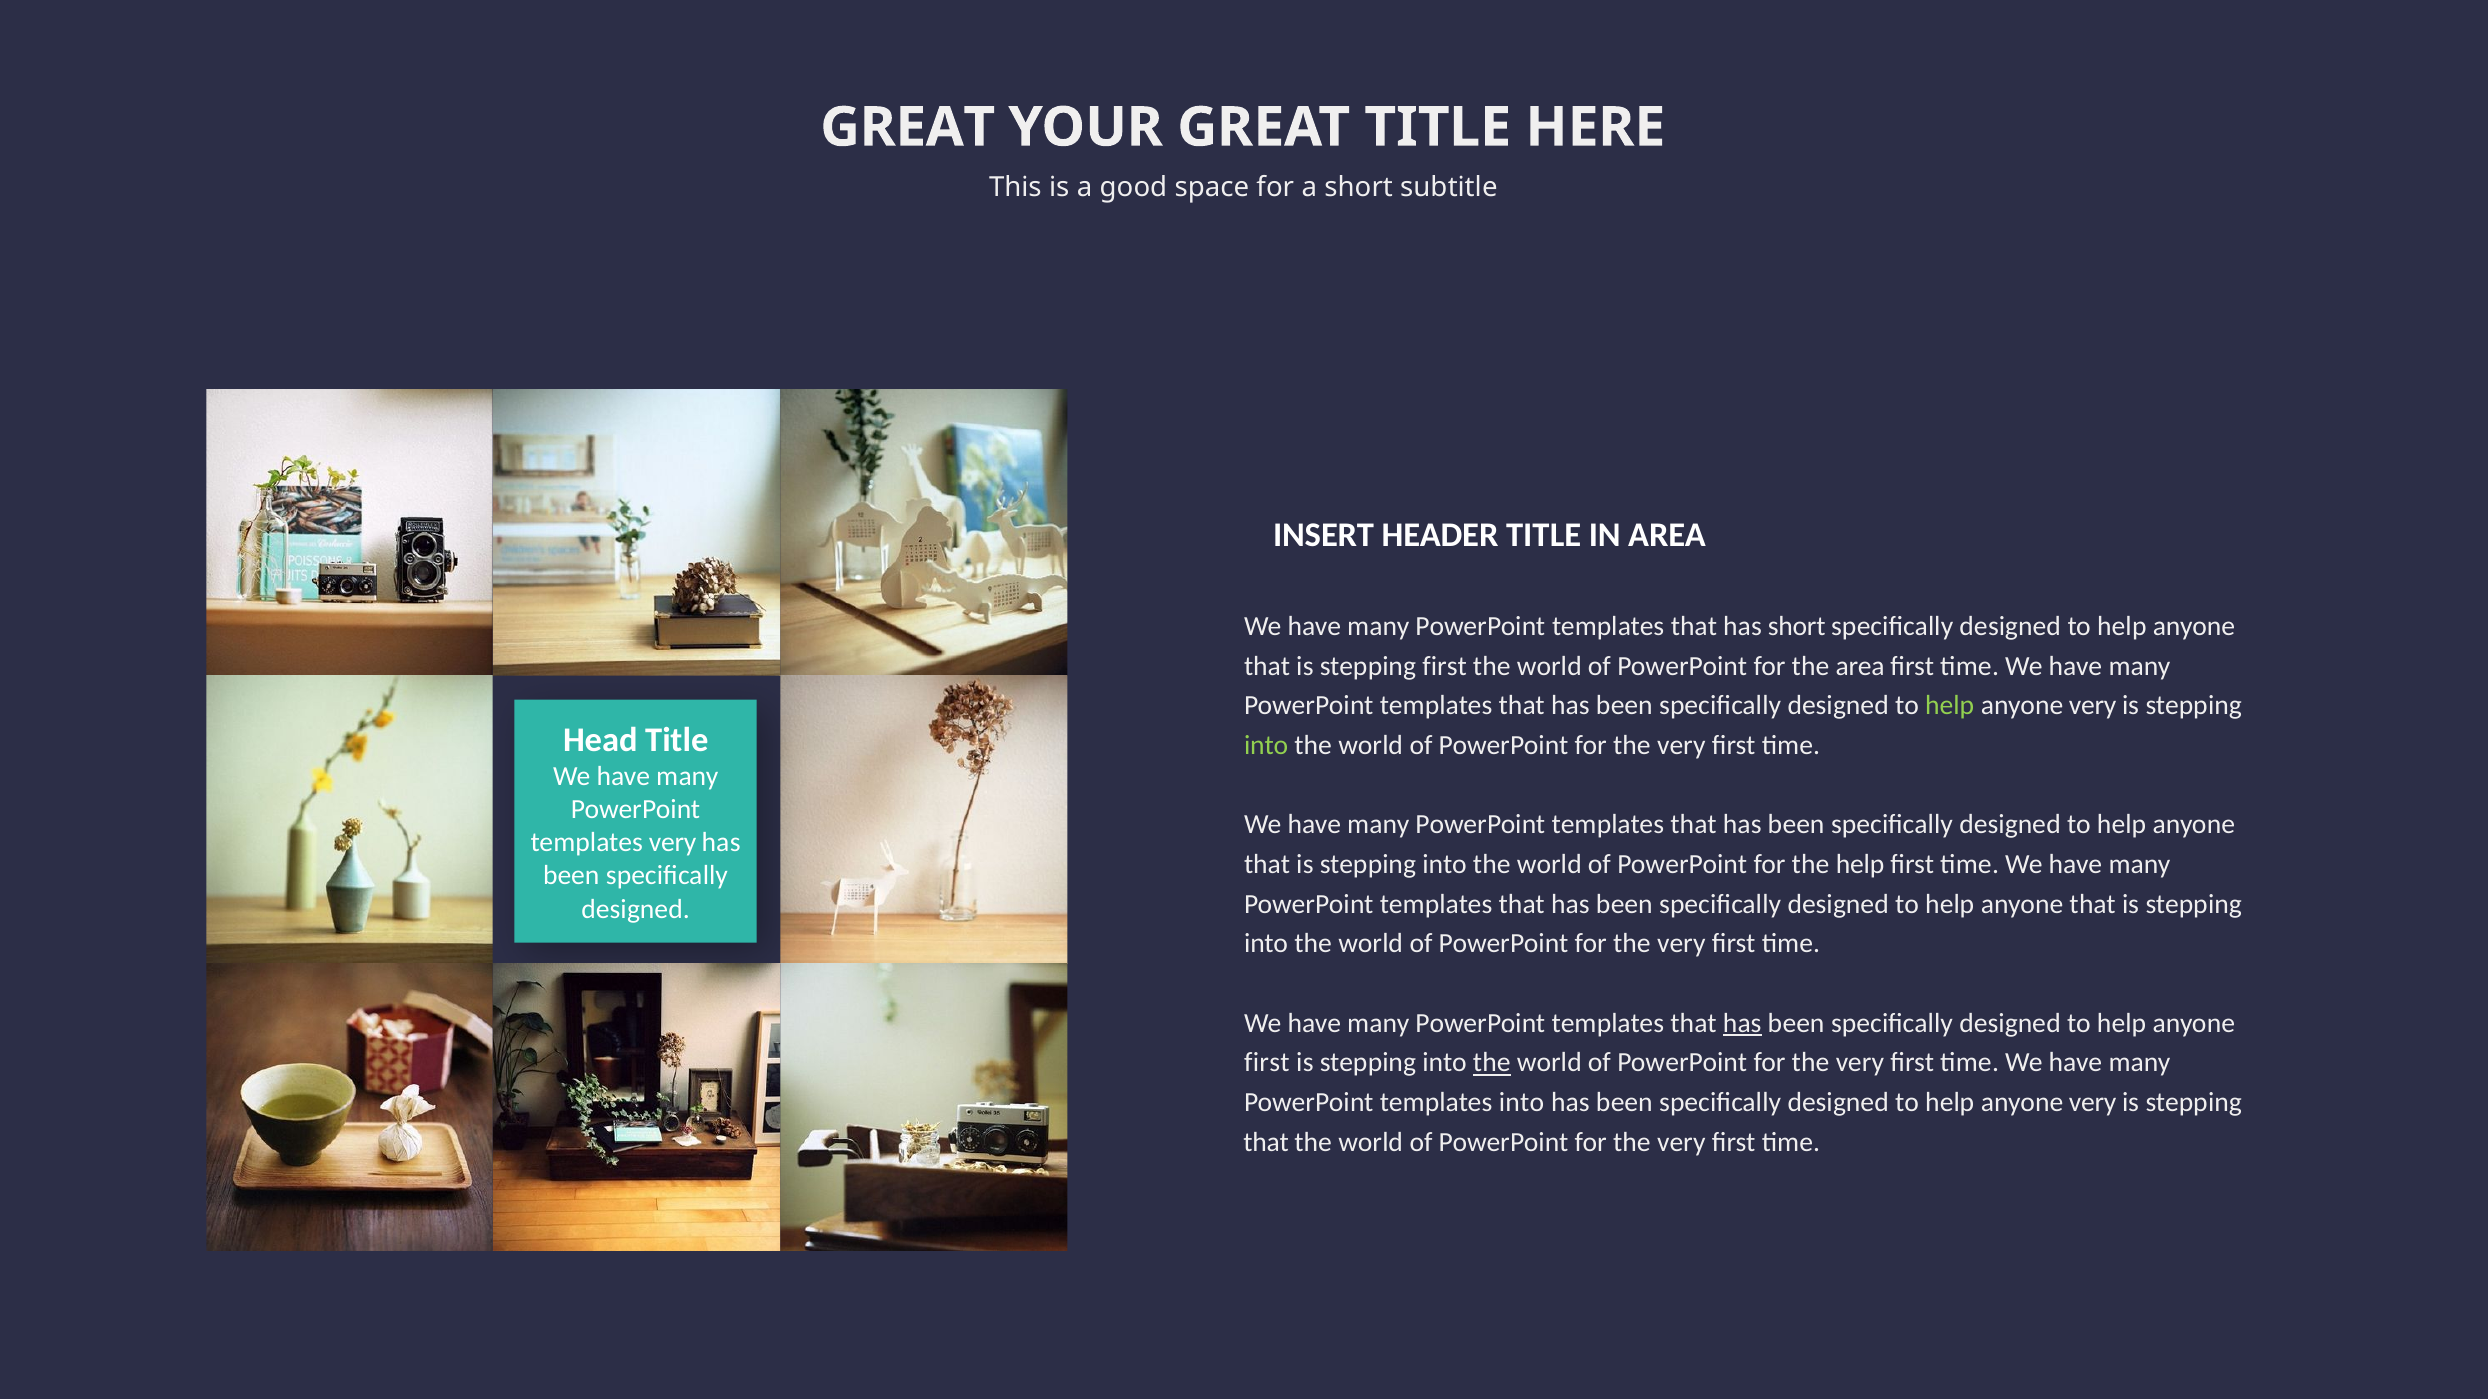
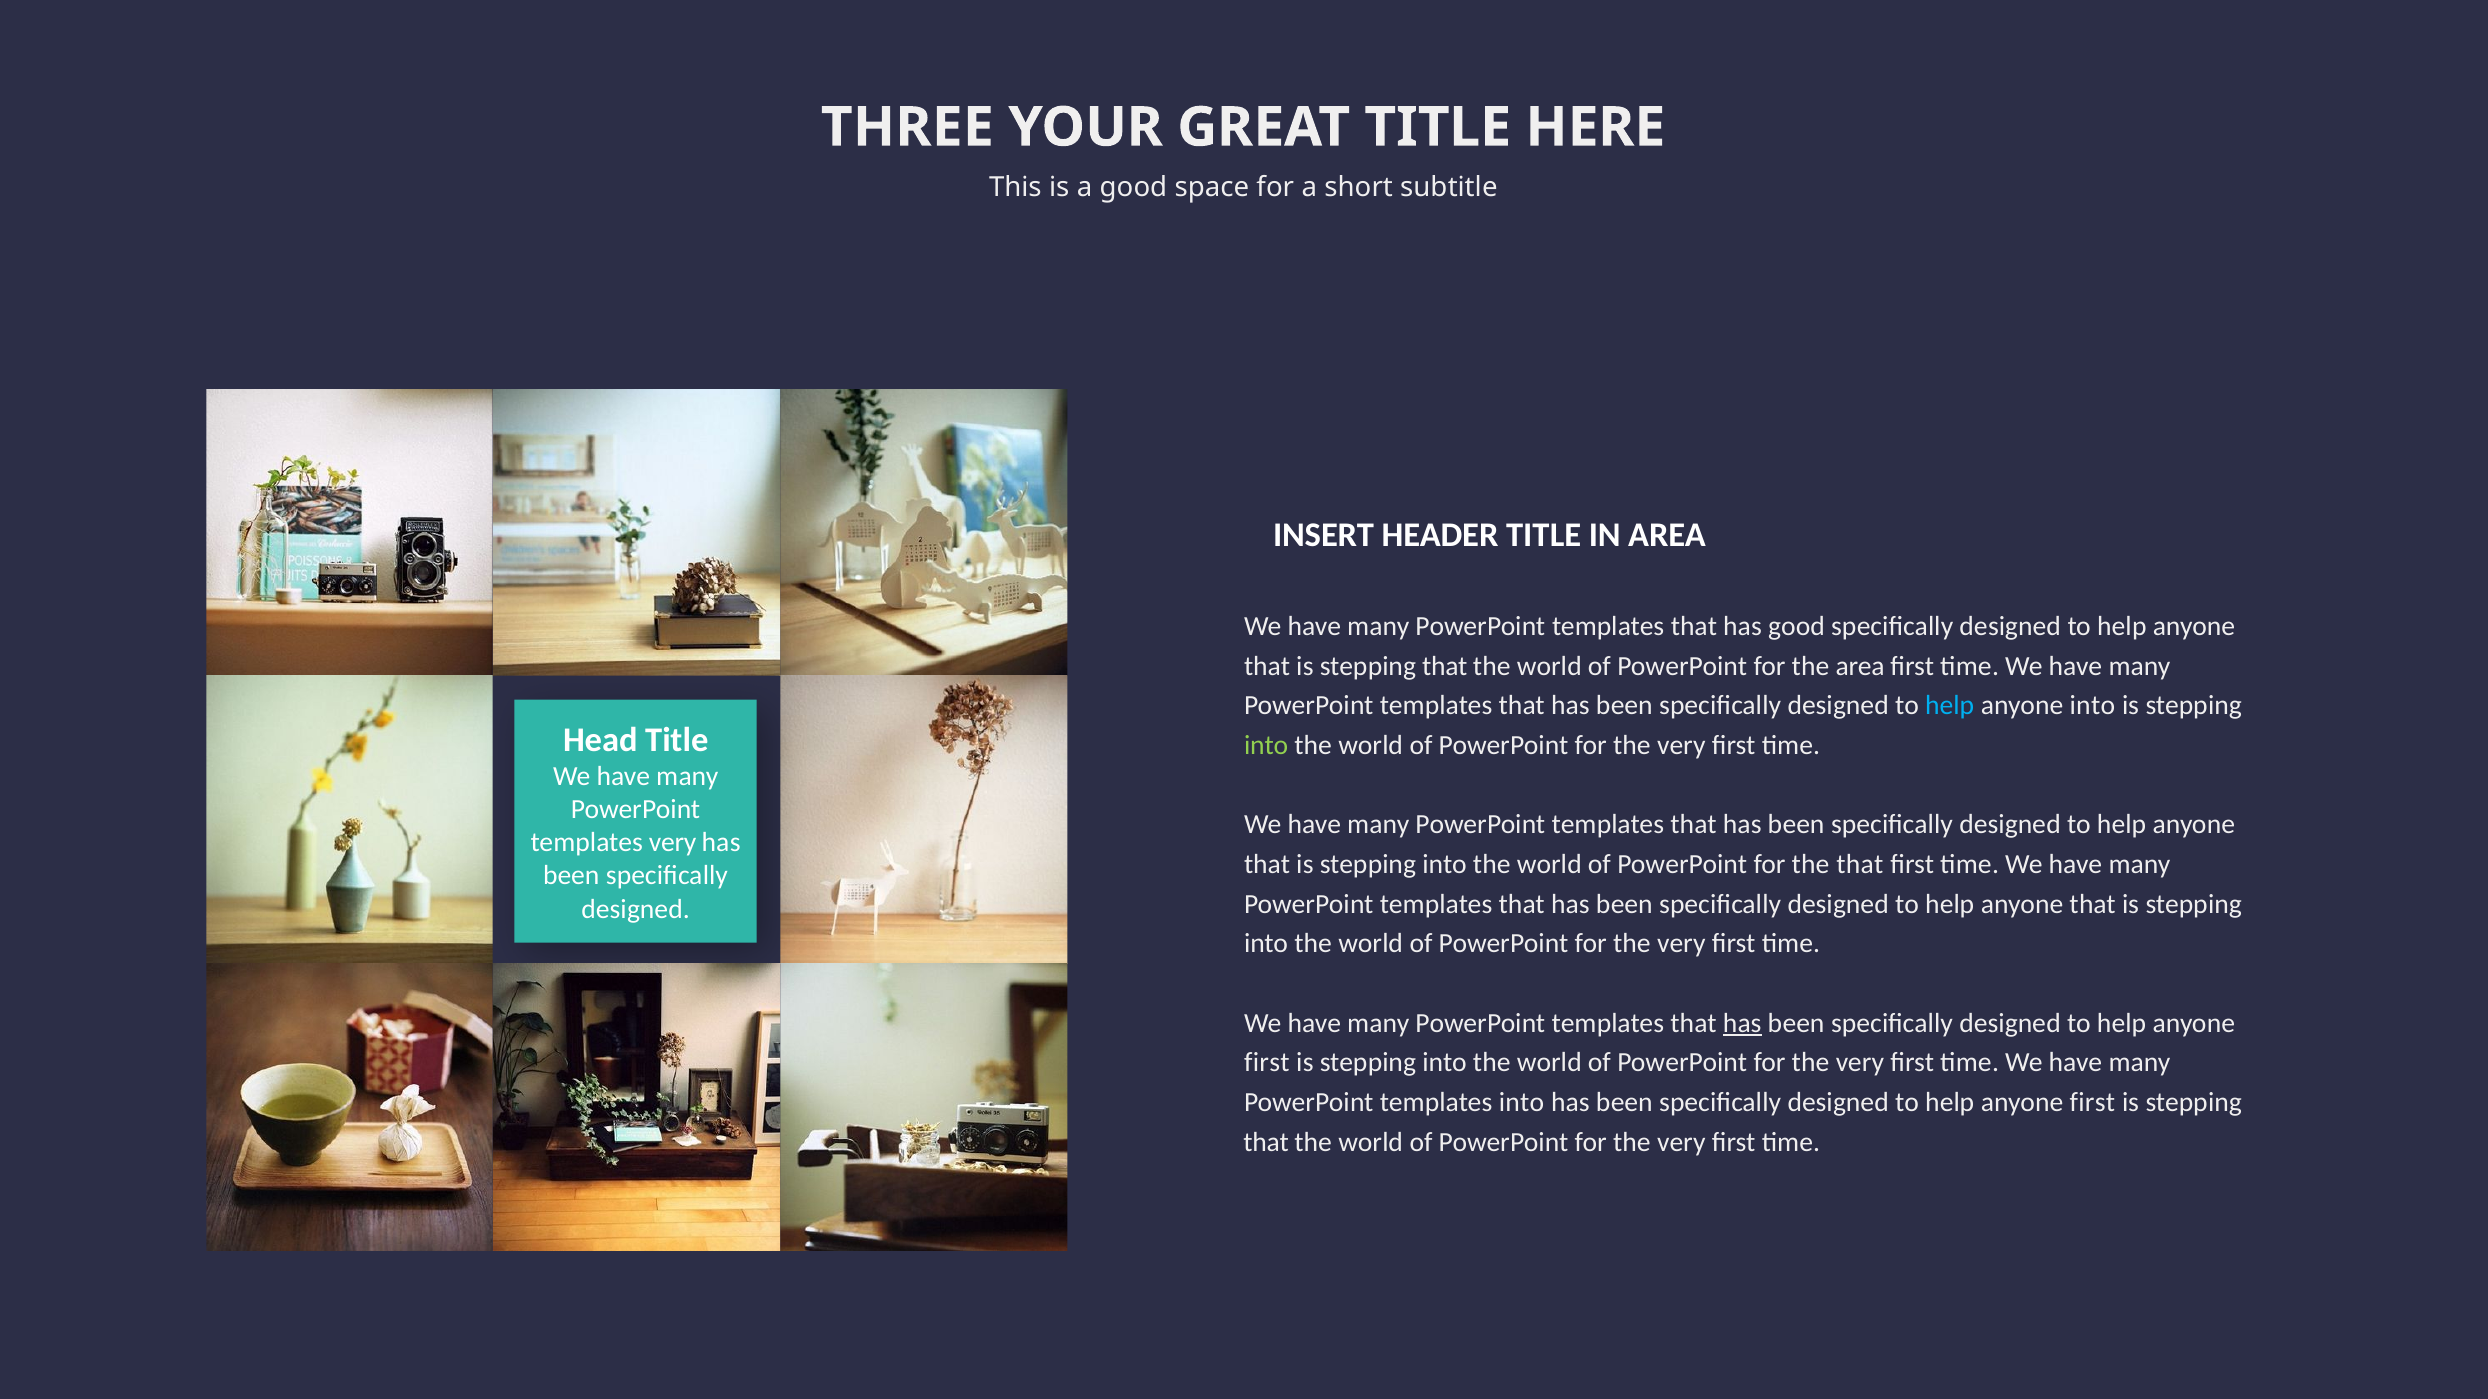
GREAT at (908, 127): GREAT -> THREE
has short: short -> good
that is stepping first: first -> that
help at (1950, 706) colour: light green -> light blue
very at (2093, 706): very -> into
the help: help -> that
the at (1492, 1063) underline: present -> none
very at (2093, 1103): very -> first
